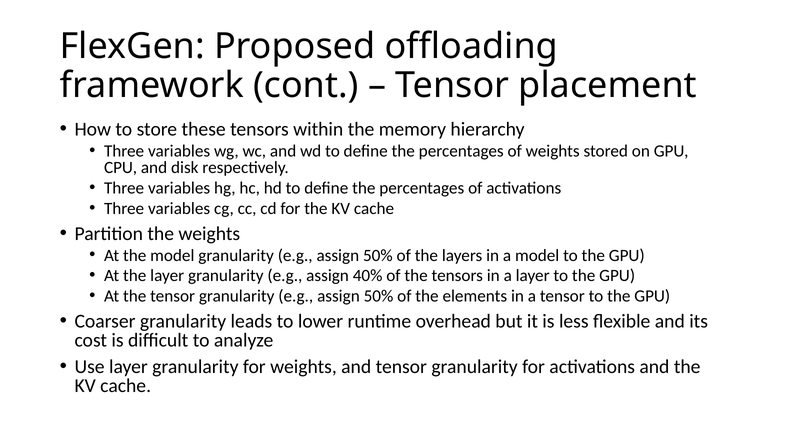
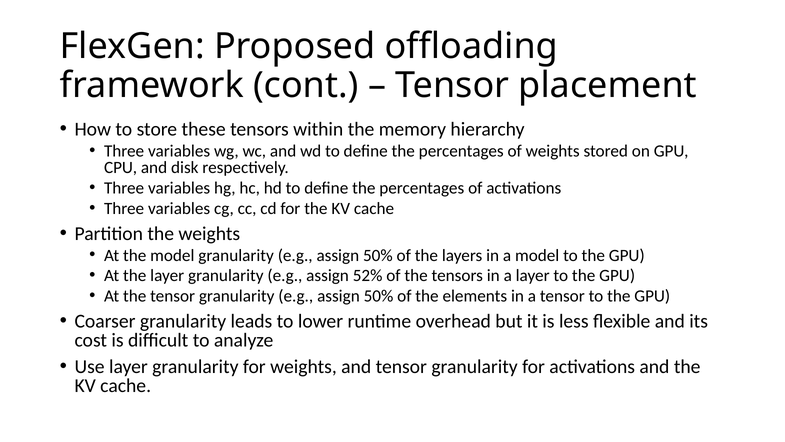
40%: 40% -> 52%
